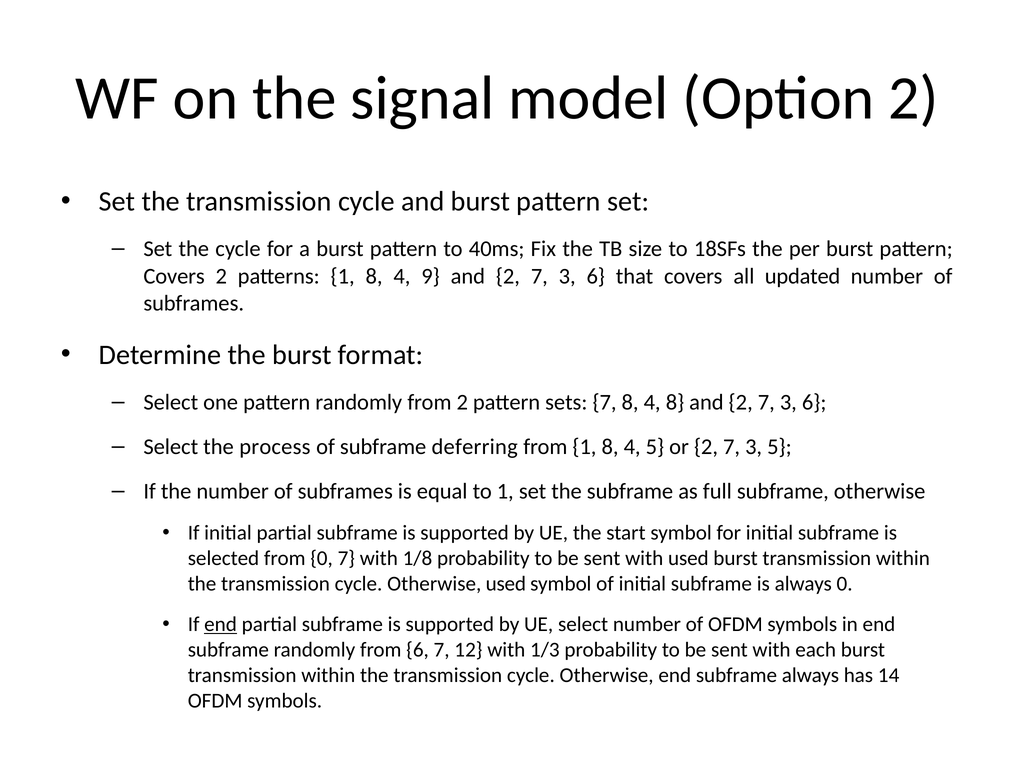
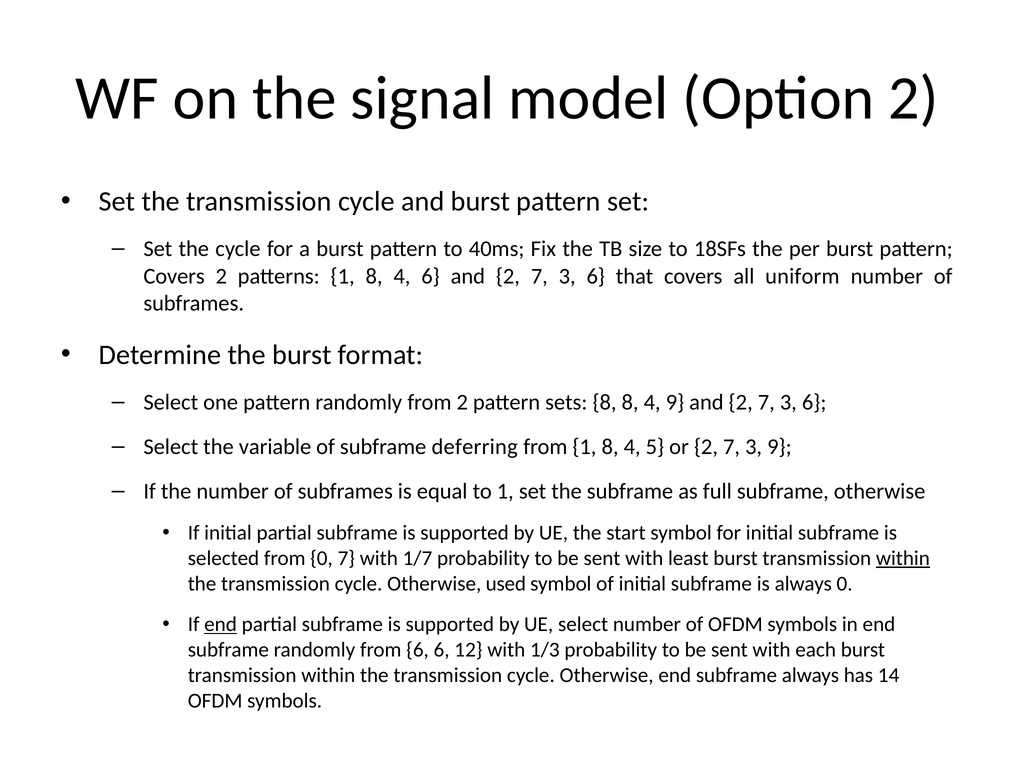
4 9: 9 -> 6
updated: updated -> uniform
sets 7: 7 -> 8
4 8: 8 -> 9
process: process -> variable
3 5: 5 -> 9
1/8: 1/8 -> 1/7
with used: used -> least
within at (903, 558) underline: none -> present
6 7: 7 -> 6
